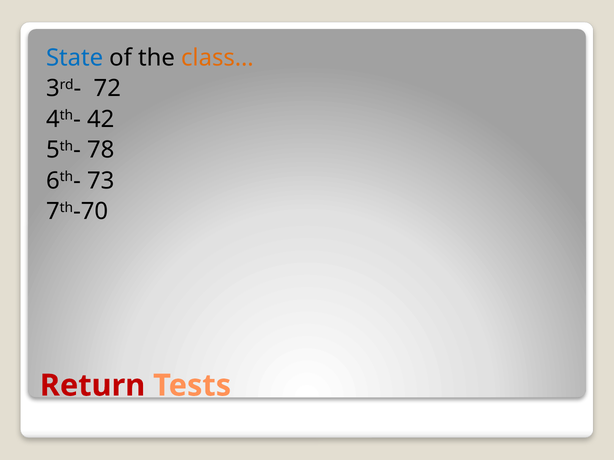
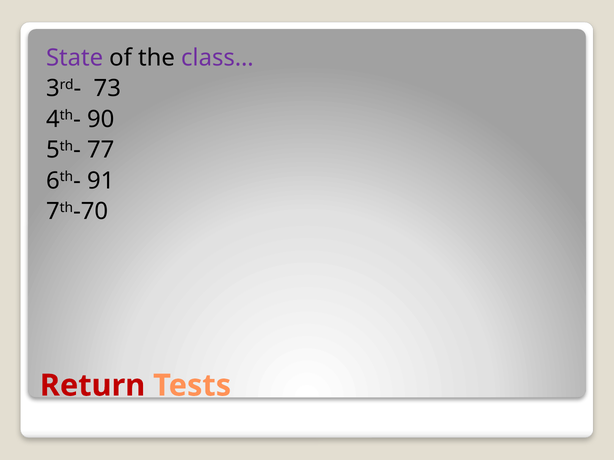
State colour: blue -> purple
class… colour: orange -> purple
72: 72 -> 73
42: 42 -> 90
78: 78 -> 77
73: 73 -> 91
